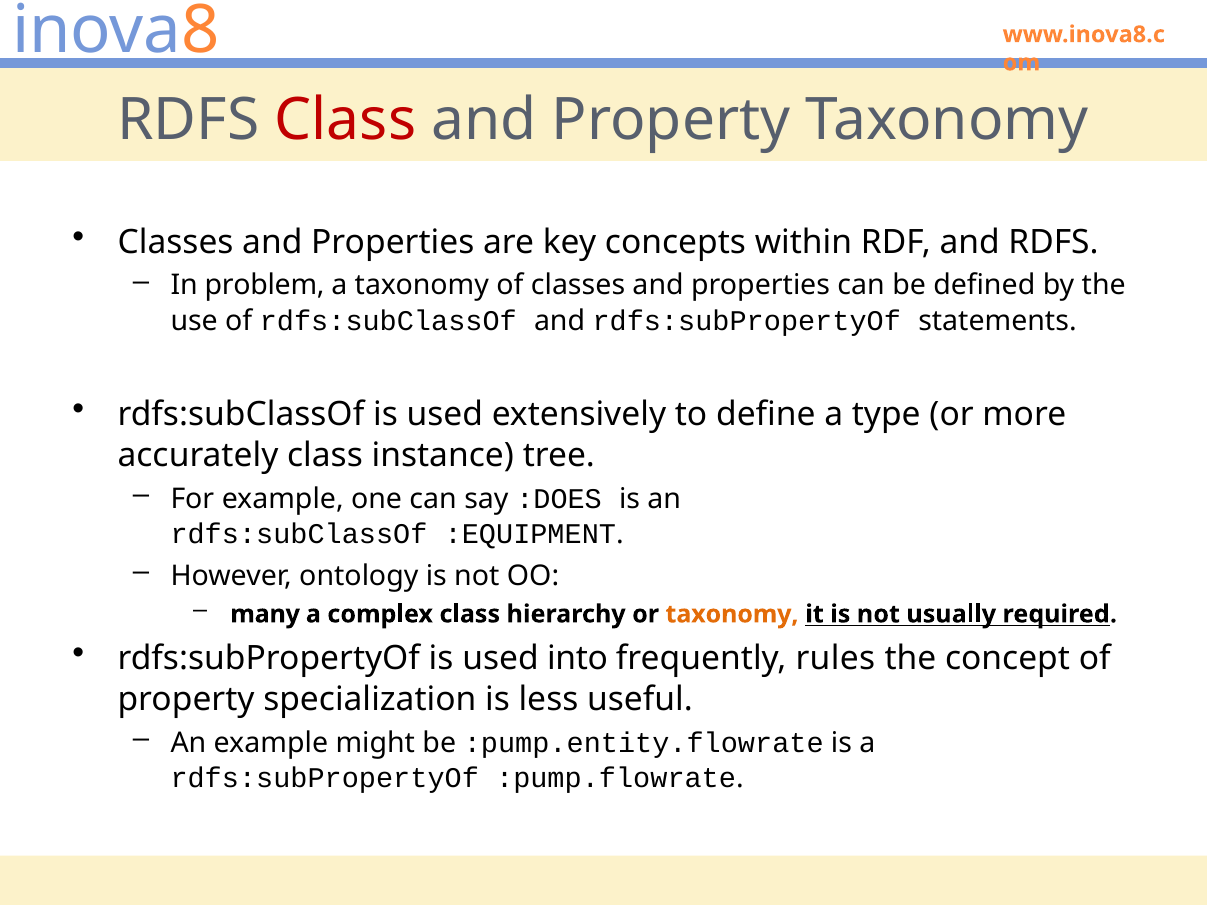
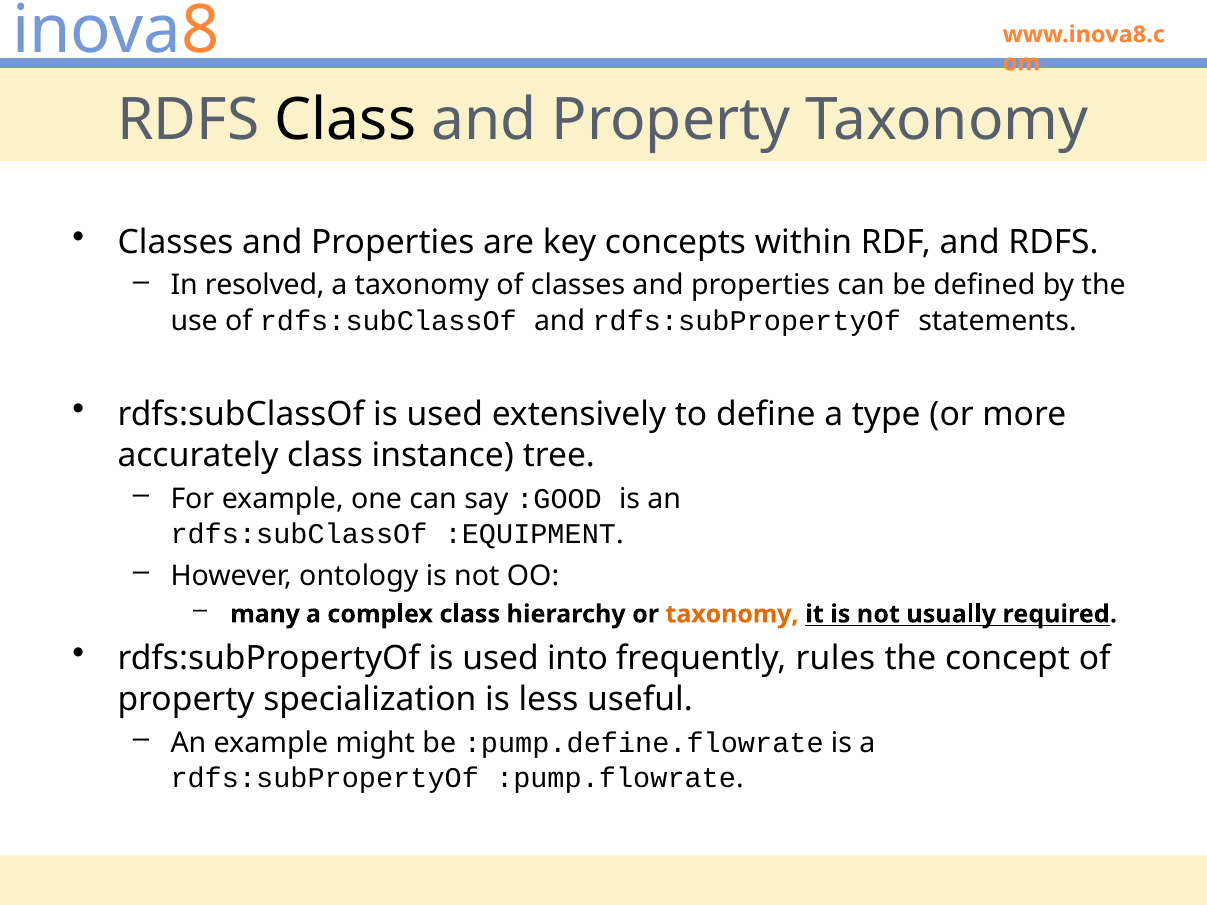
Class at (345, 120) colour: red -> black
problem: problem -> resolved
:DOES: :DOES -> :GOOD
:pump.entity.flowrate: :pump.entity.flowrate -> :pump.define.flowrate
